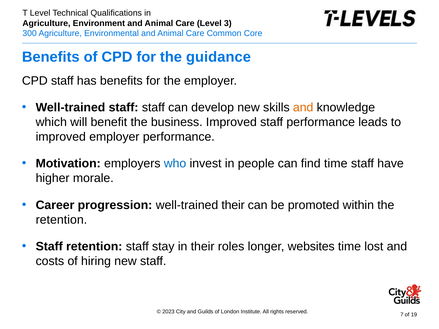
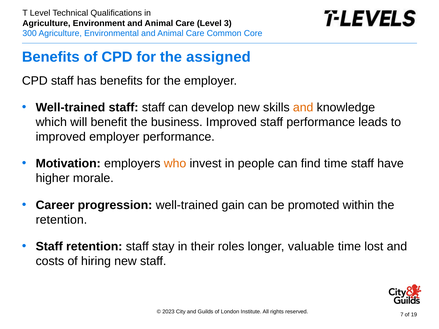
guidance: guidance -> assigned
who colour: blue -> orange
well-trained their: their -> gain
websites: websites -> valuable
